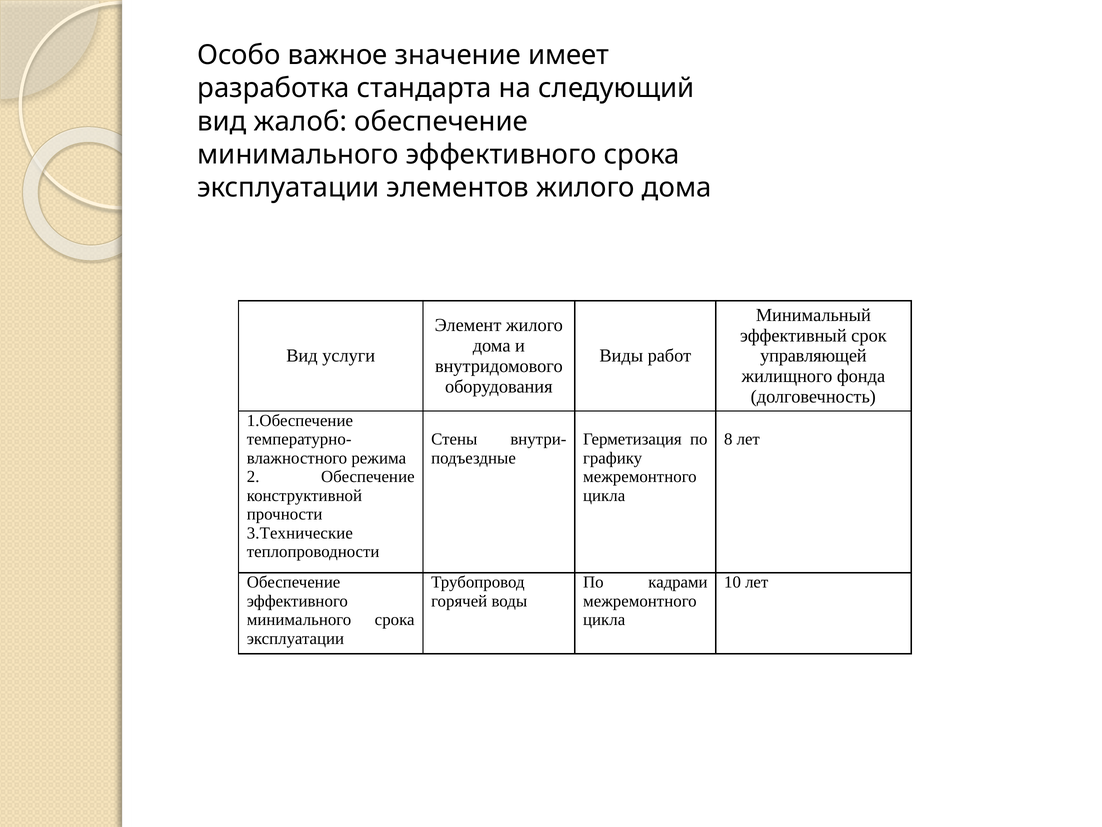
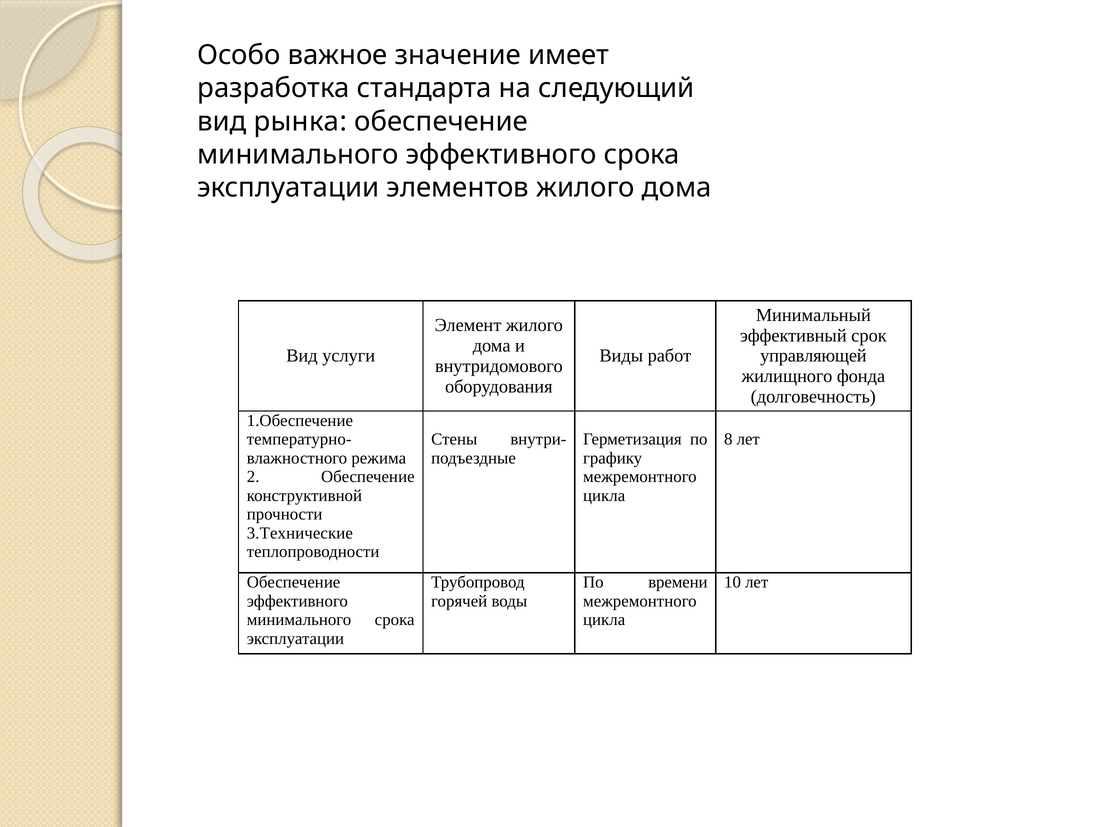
жалоб: жалоб -> рынка
кадрами: кадрами -> времени
